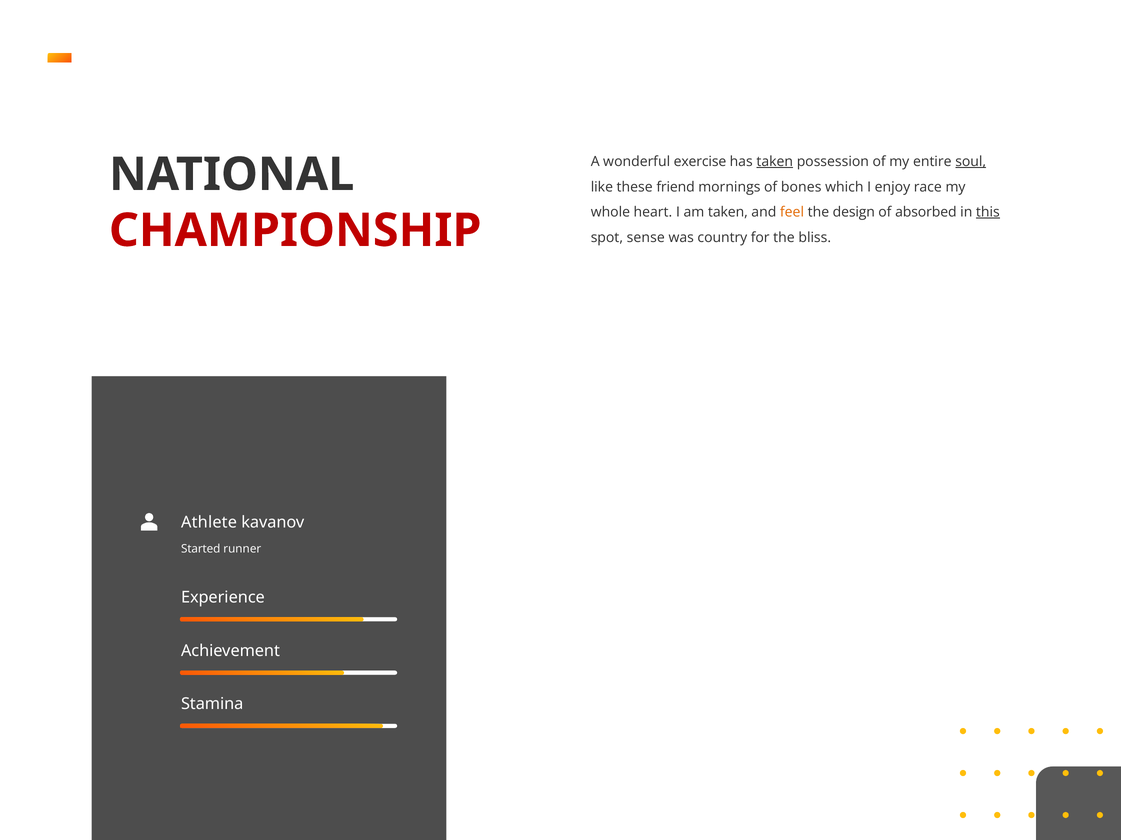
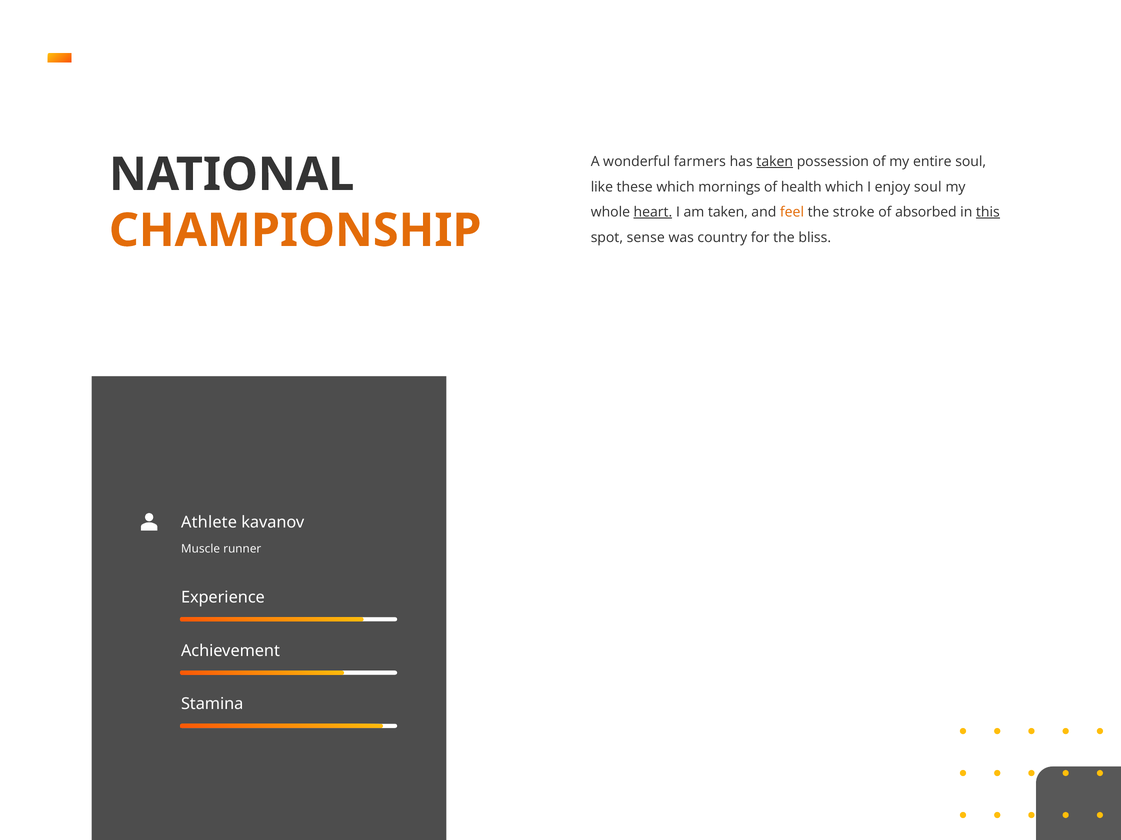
exercise: exercise -> farmers
soul at (971, 162) underline: present -> none
these friend: friend -> which
bones: bones -> health
enjoy race: race -> soul
heart underline: none -> present
design: design -> stroke
CHAMPIONSHIP colour: red -> orange
Started: Started -> Muscle
